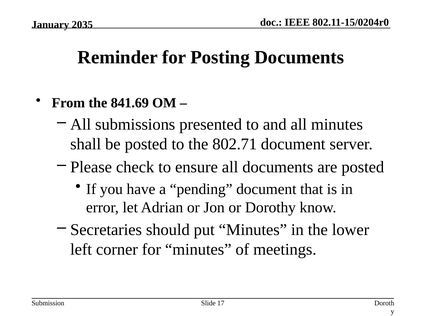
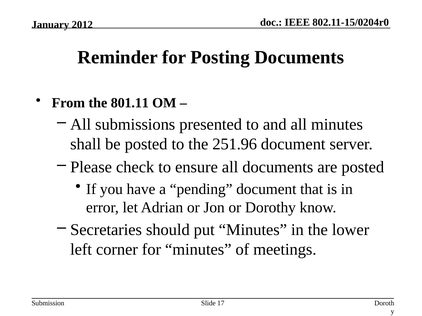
2035: 2035 -> 2012
841.69: 841.69 -> 801.11
802.71: 802.71 -> 251.96
